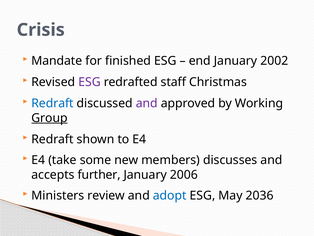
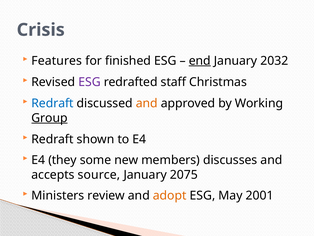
Mandate: Mandate -> Features
end underline: none -> present
2002: 2002 -> 2032
and at (147, 103) colour: purple -> orange
take: take -> they
further: further -> source
2006: 2006 -> 2075
adopt colour: blue -> orange
2036: 2036 -> 2001
